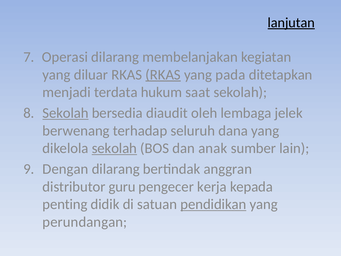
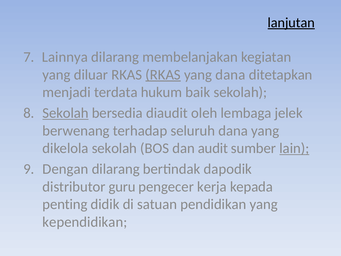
Operasi: Operasi -> Lainnya
yang pada: pada -> dana
saat: saat -> baik
sekolah at (114, 148) underline: present -> none
anak: anak -> audit
lain underline: none -> present
anggran: anggran -> dapodik
pendidikan underline: present -> none
perundangan: perundangan -> kependidikan
